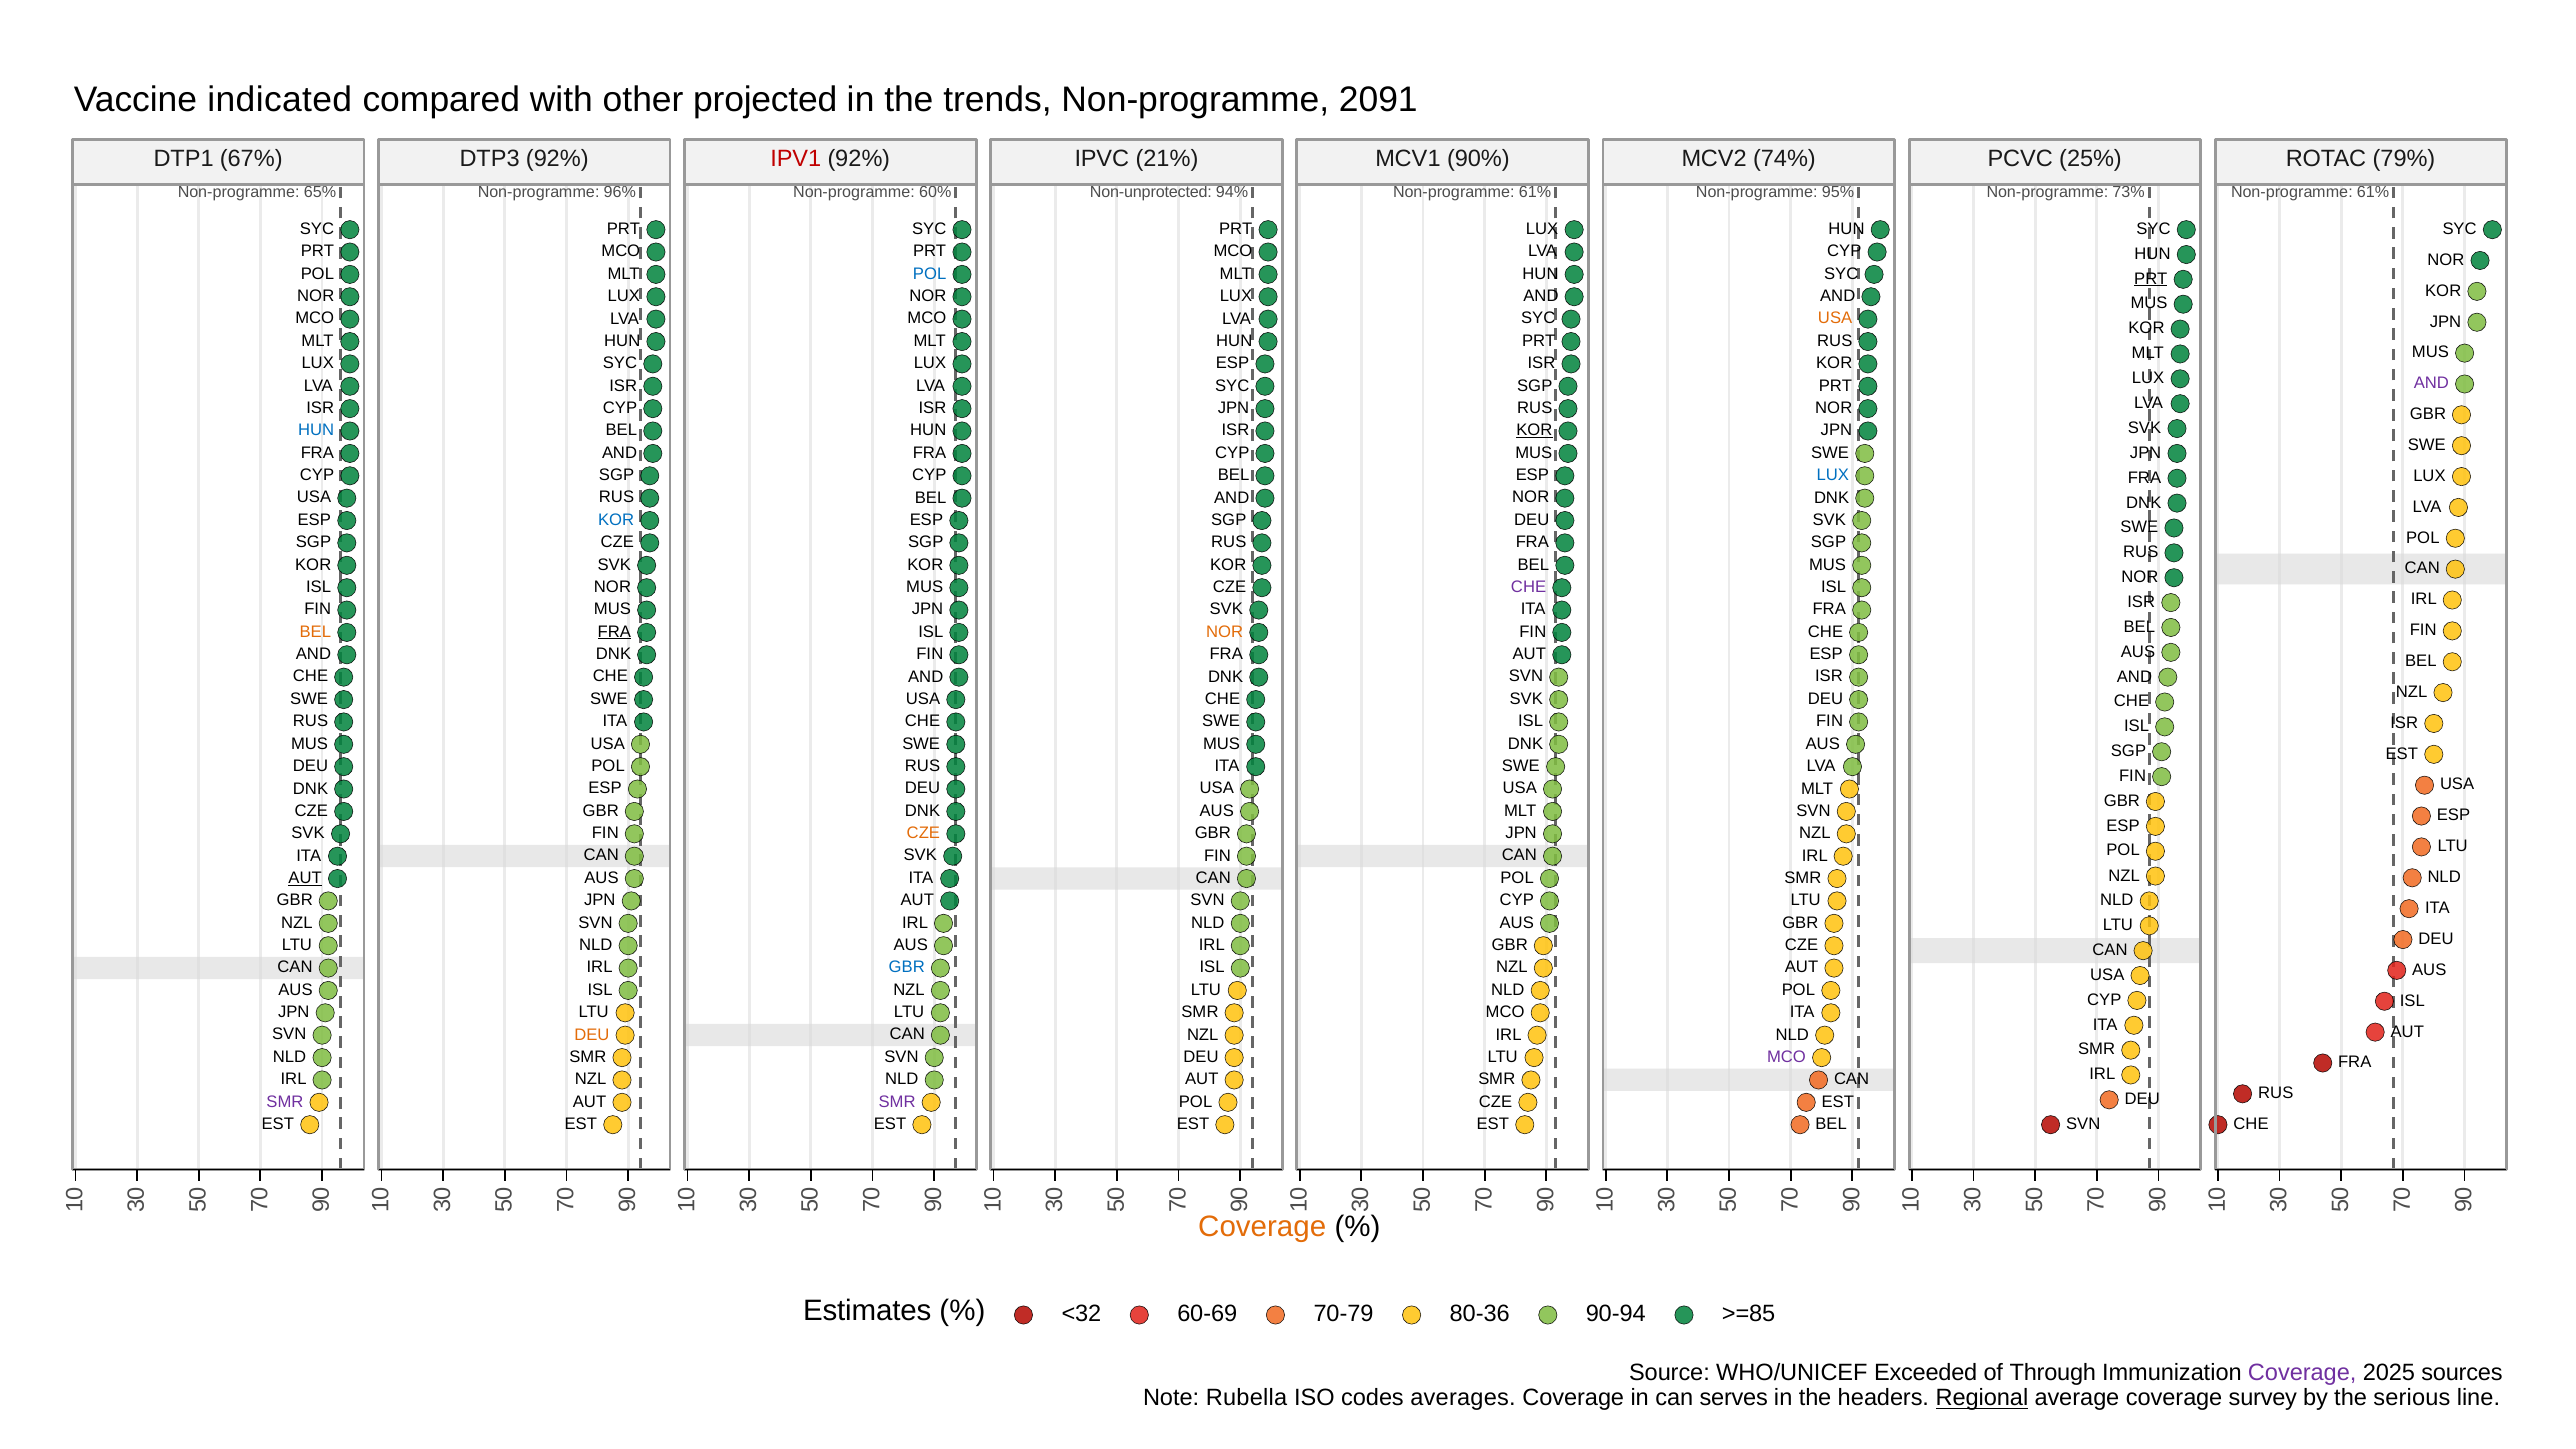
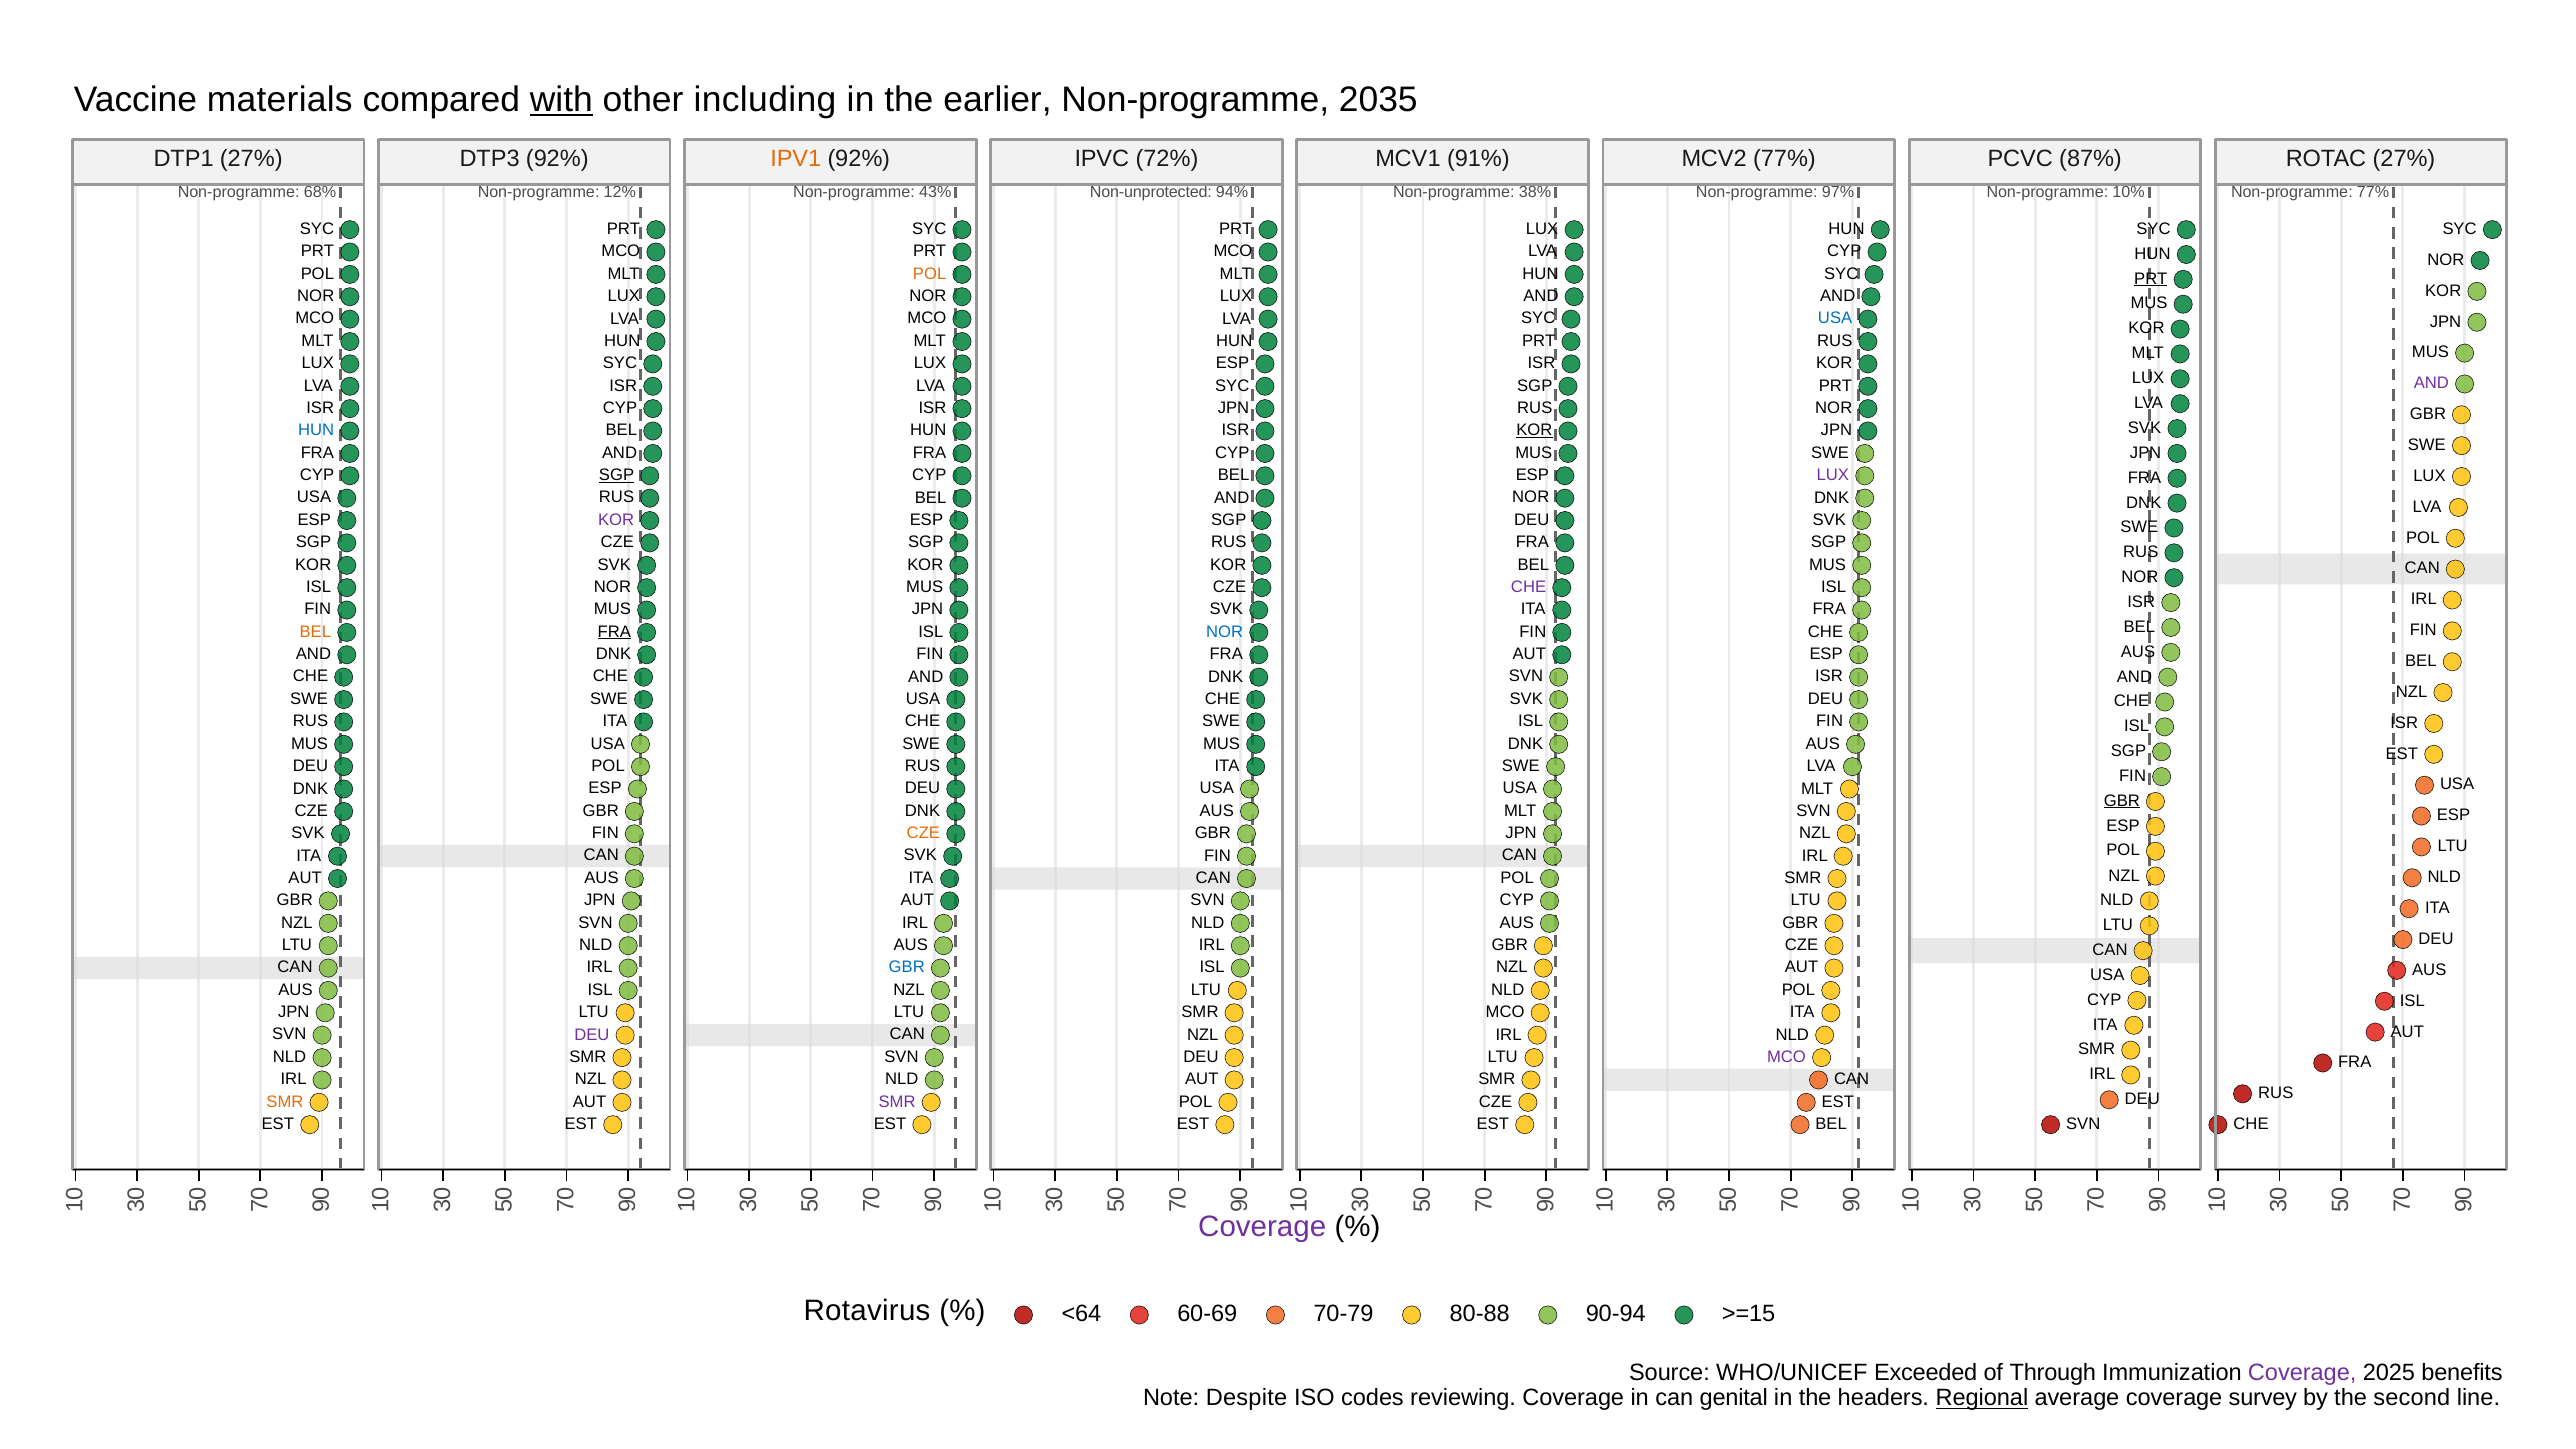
indicated: indicated -> materials
with underline: none -> present
projected: projected -> including
trends: trends -> earlier
2091: 2091 -> 2035
DTP1 67%: 67% -> 27%
IPV1 colour: red -> orange
21%: 21% -> 72%
90%: 90% -> 91%
MCV2 74%: 74% -> 77%
25%: 25% -> 87%
ROTAC 79%: 79% -> 27%
65%: 65% -> 68%
96%: 96% -> 12%
60%: 60% -> 43%
61% at (1535, 192): 61% -> 38%
95%: 95% -> 97%
73%: 73% -> 10%
61% at (2373, 192): 61% -> 77%
POL at (930, 274) colour: blue -> orange
USA at (1835, 318) colour: orange -> blue
SGP at (617, 475) underline: none -> present
LUX at (1833, 475) colour: blue -> purple
KOR at (616, 520) colour: blue -> purple
NOR at (1225, 632) colour: orange -> blue
GBR at (2122, 801) underline: none -> present
AUT at (305, 878) underline: present -> none
DEU at (592, 1035) colour: orange -> purple
SMR at (285, 1102) colour: purple -> orange
Coverage at (1262, 1227) colour: orange -> purple
Estimates: Estimates -> Rotavirus
<32: <32 -> <64
80-36: 80-36 -> 80-88
>=85: >=85 -> >=15
sources: sources -> benefits
Rubella: Rubella -> Despite
averages: averages -> reviewing
serves: serves -> genital
serious: serious -> second
